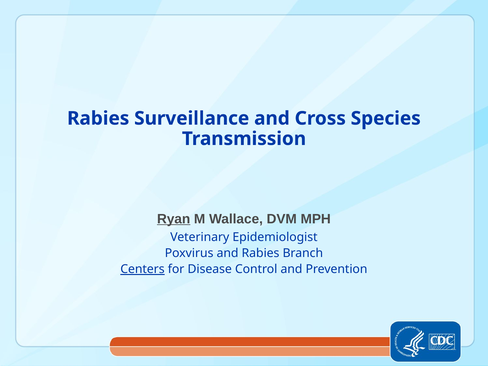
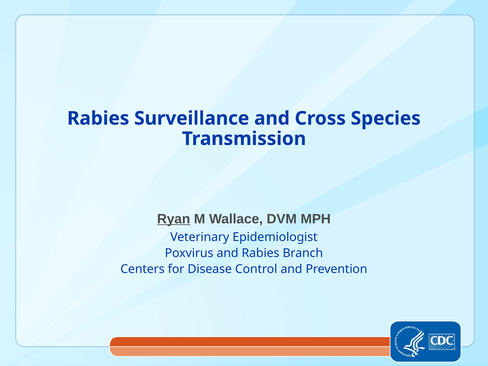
Centers underline: present -> none
